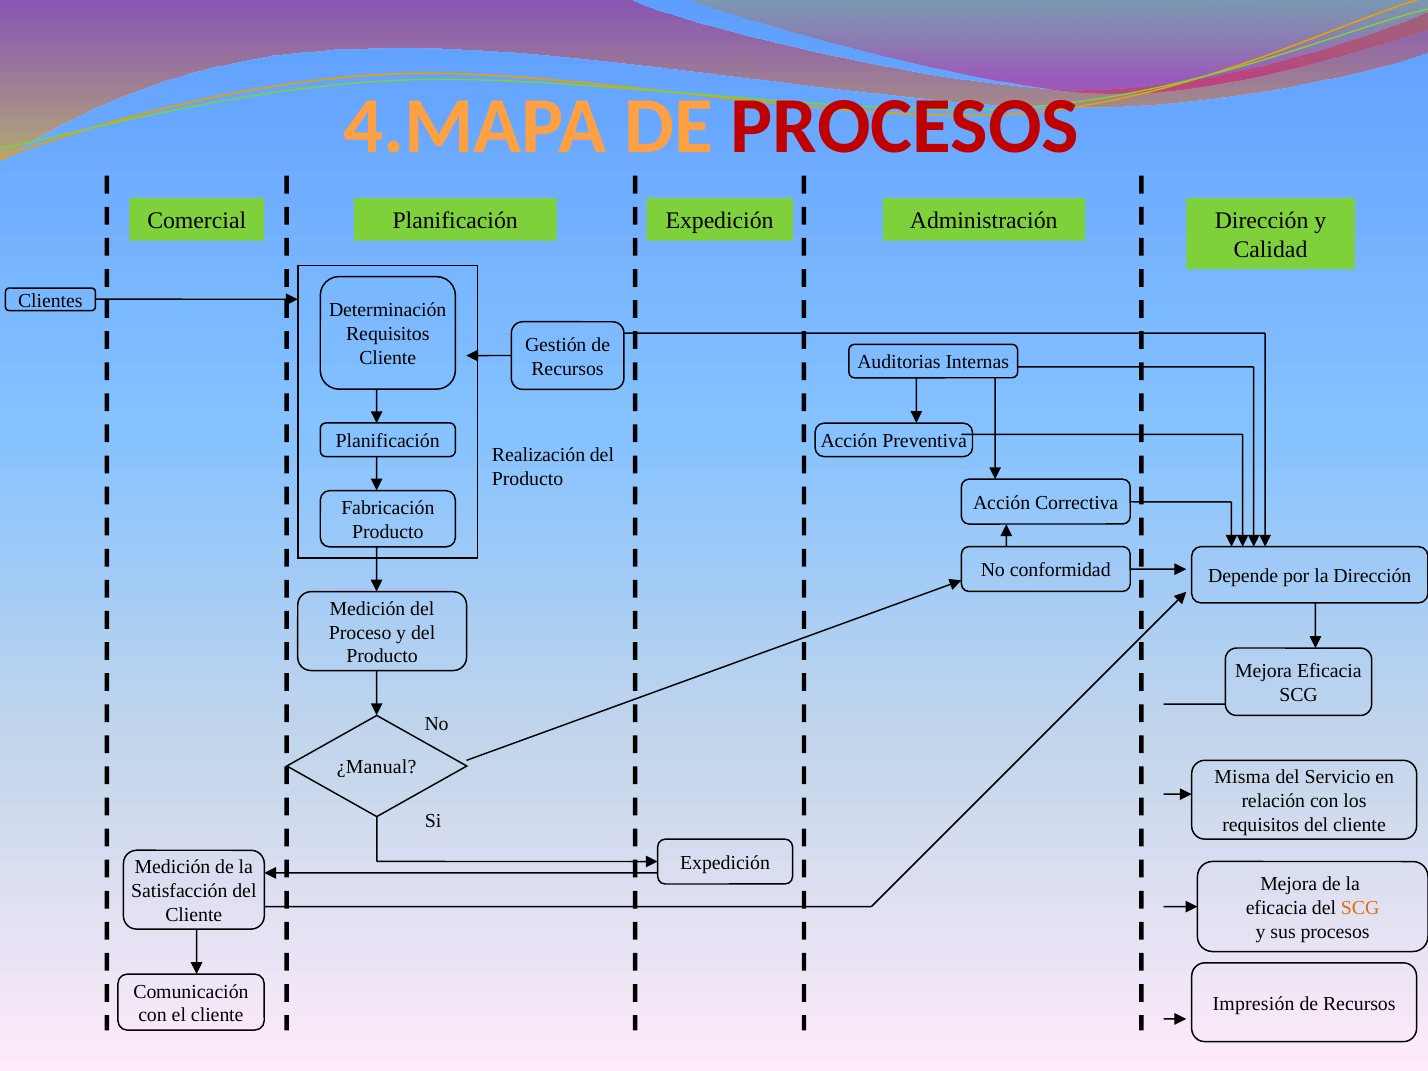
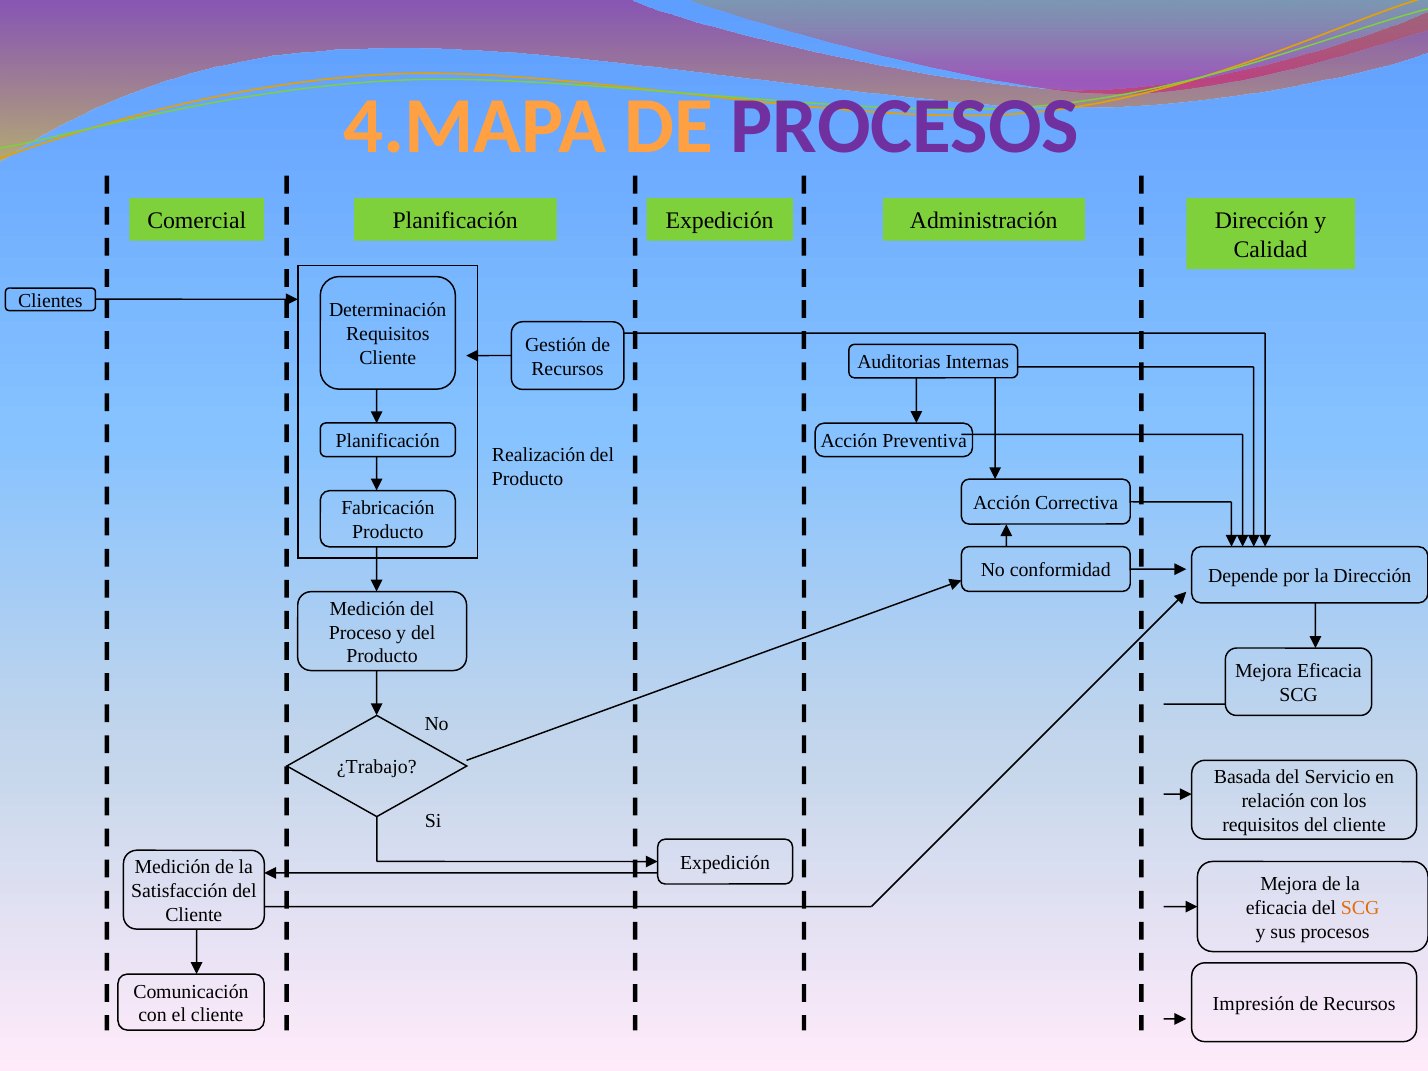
PROCESOS at (905, 126) colour: red -> purple
¿Manual: ¿Manual -> ¿Trabajo
Misma: Misma -> Basada
